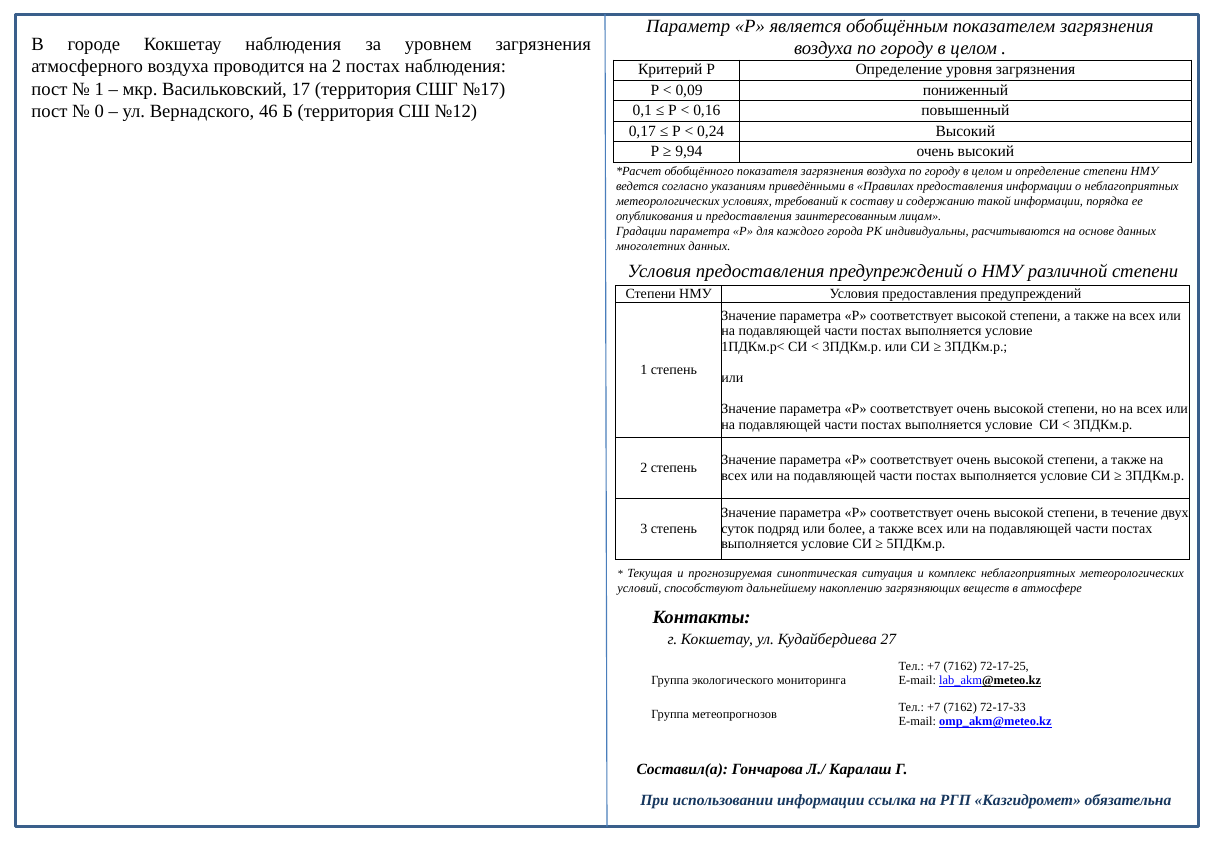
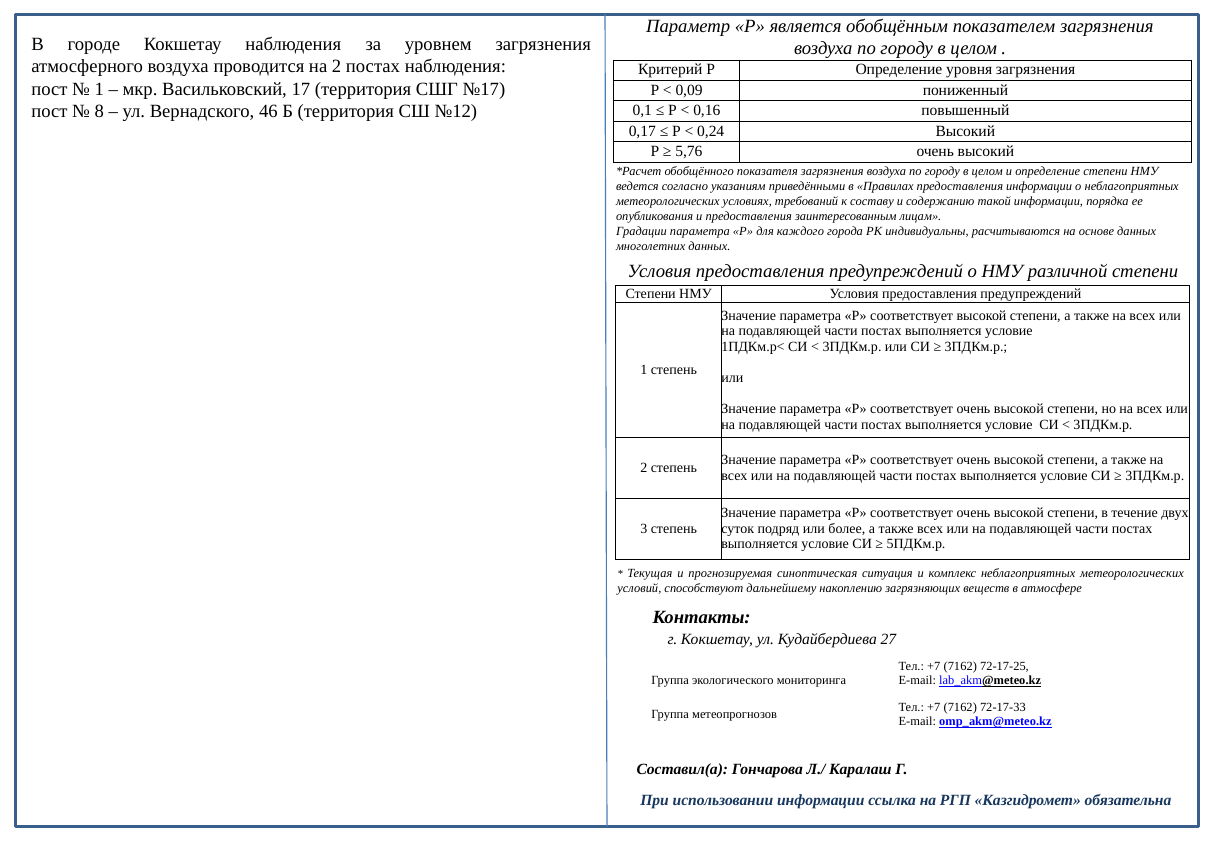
0: 0 -> 8
9,94: 9,94 -> 5,76
